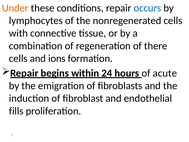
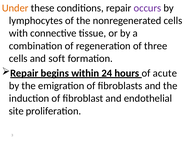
occurs colour: blue -> purple
there: there -> three
ions: ions -> soft
fills: fills -> site
